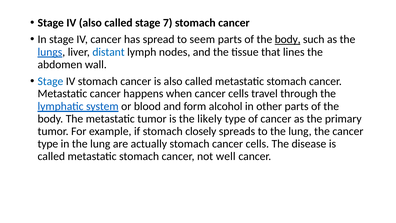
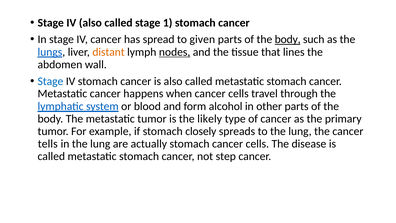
7: 7 -> 1
seem: seem -> given
distant colour: blue -> orange
nodes underline: none -> present
type at (48, 144): type -> tells
well: well -> step
